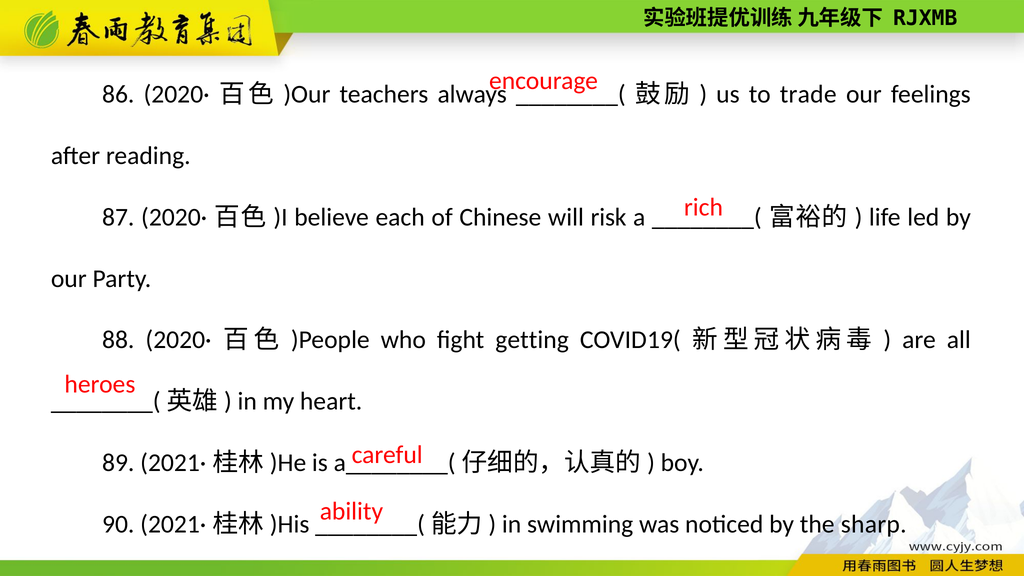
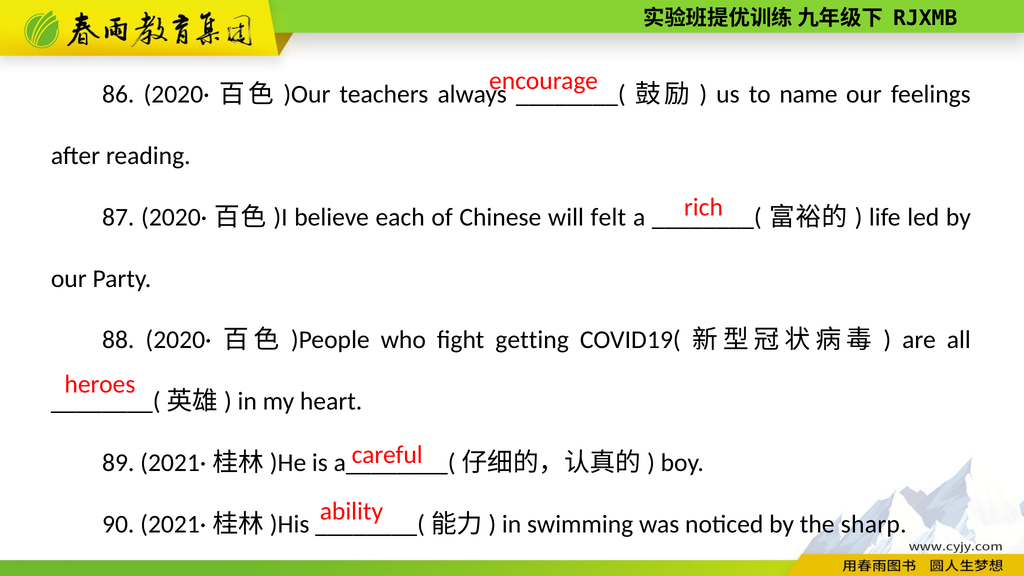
trade: trade -> name
risk: risk -> felt
